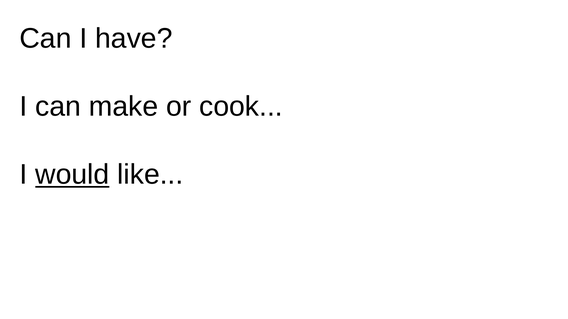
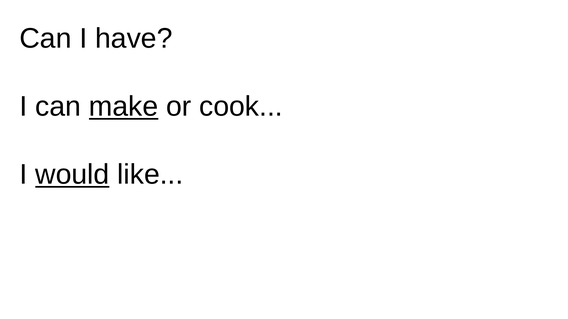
make underline: none -> present
